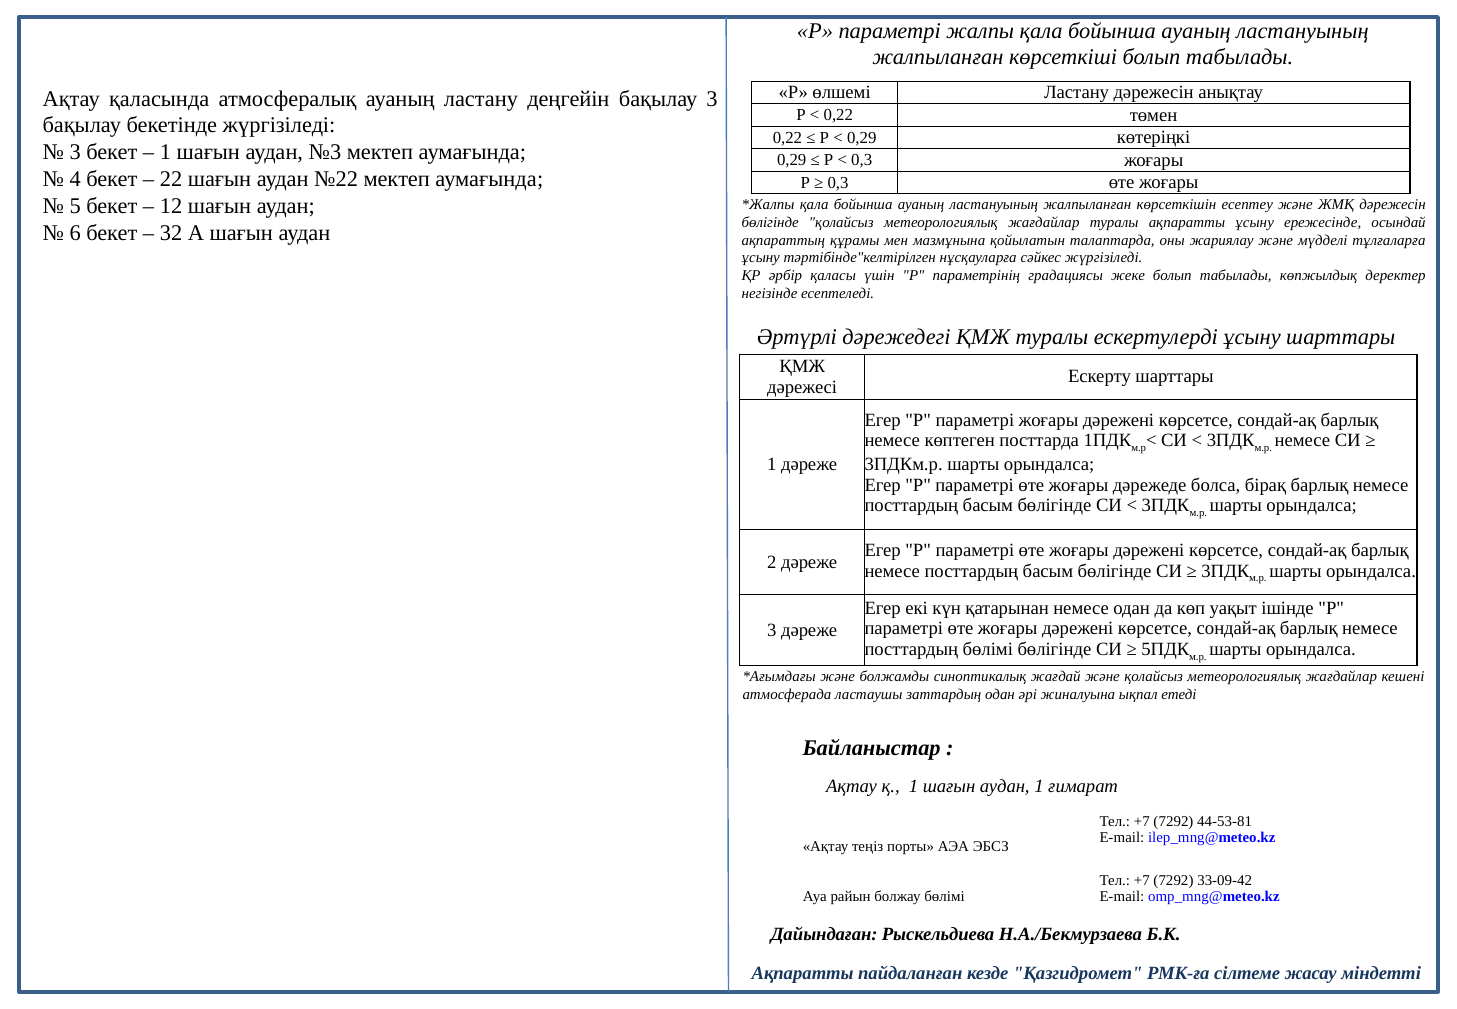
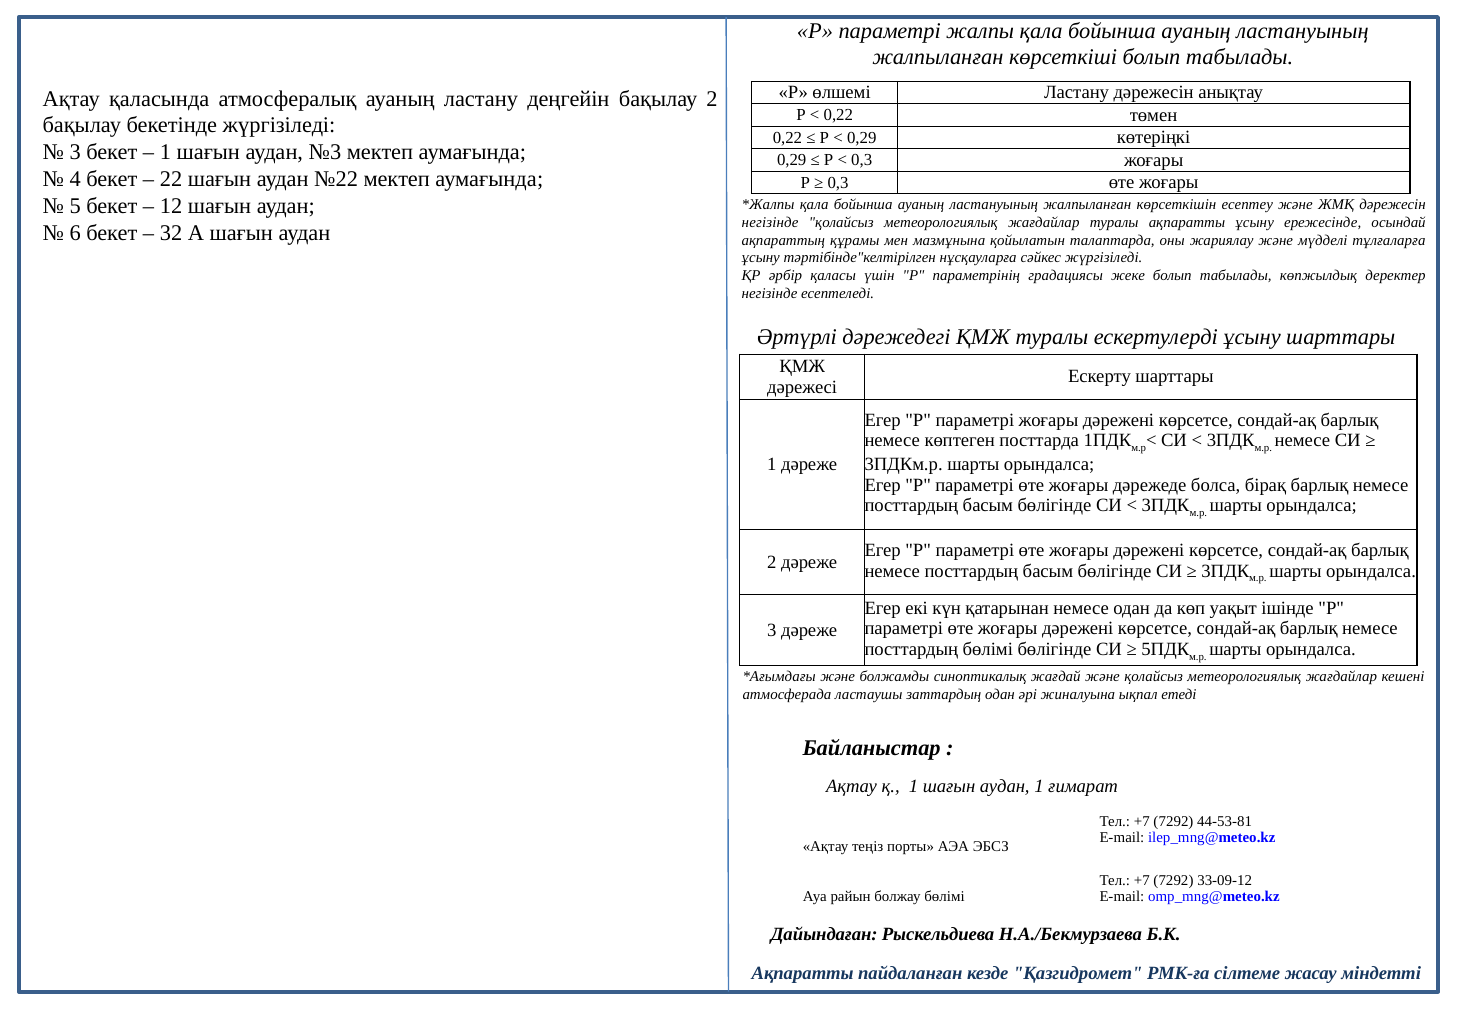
бақылау 3: 3 -> 2
бөлігінде at (770, 222): бөлігінде -> негізінде
33-09-42: 33-09-42 -> 33-09-12
